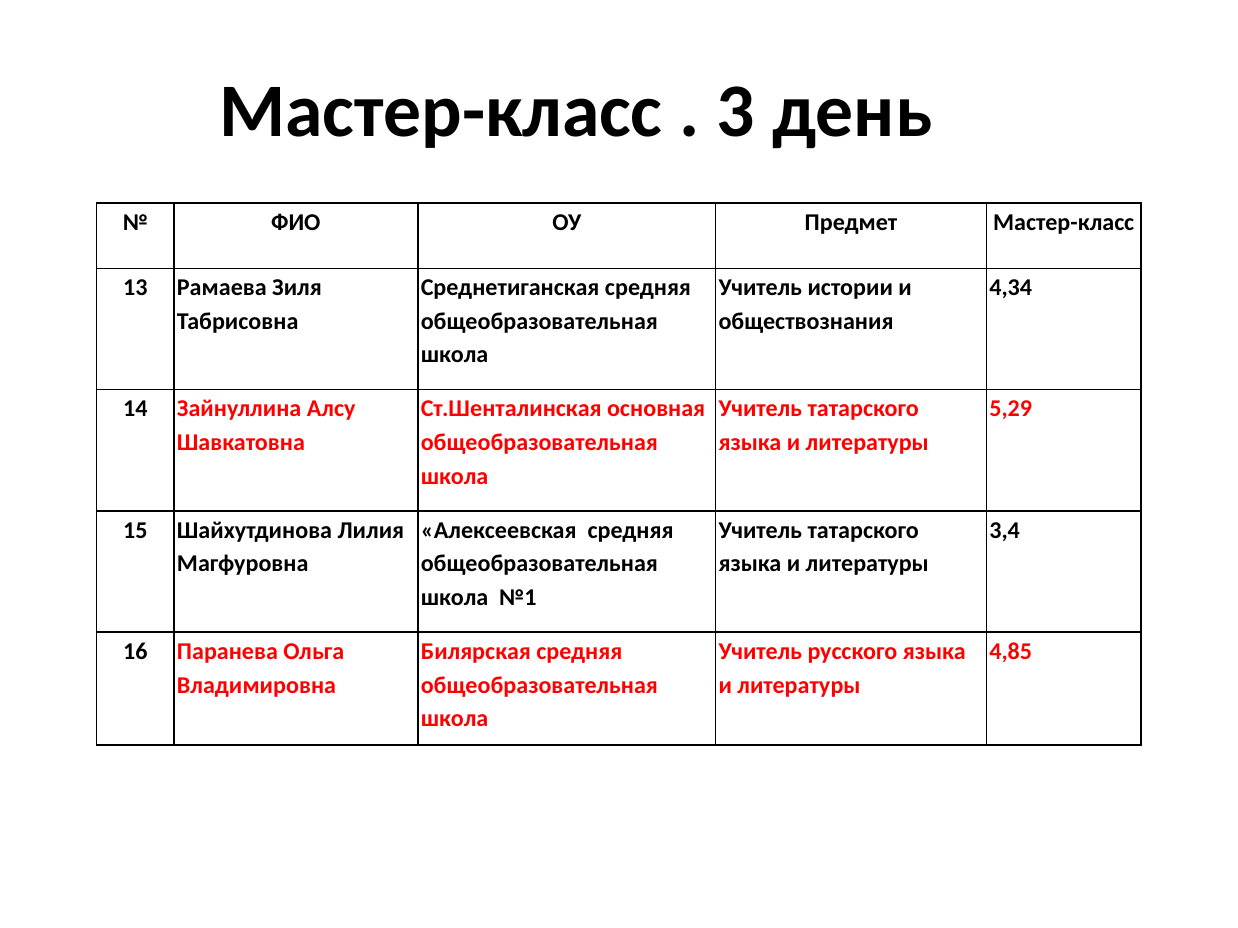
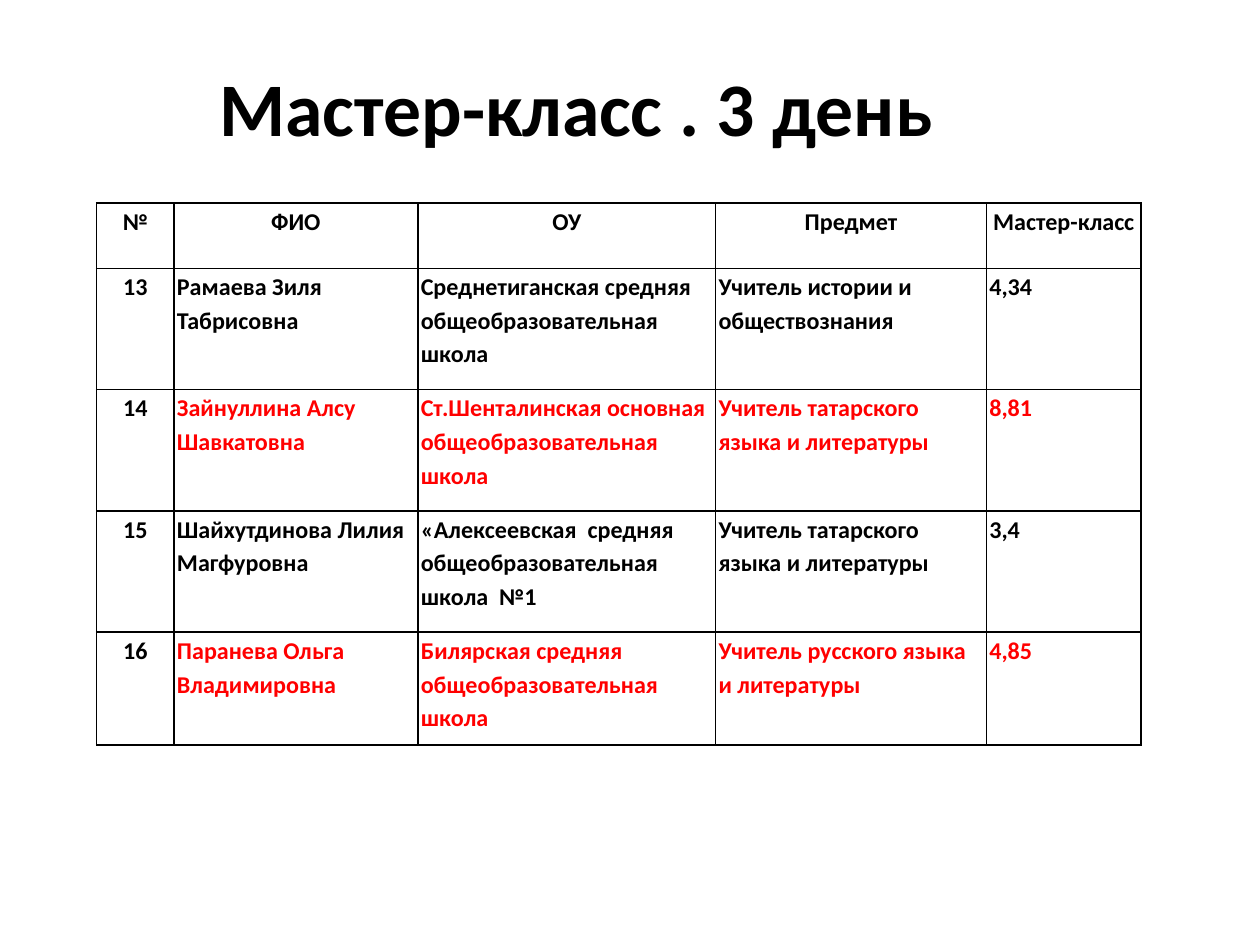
5,29: 5,29 -> 8,81
